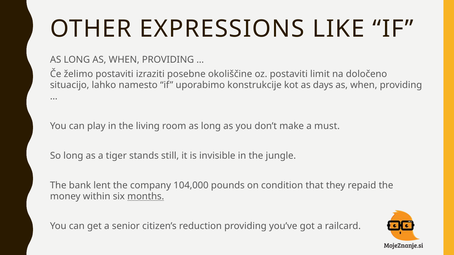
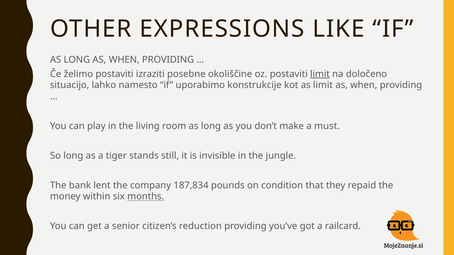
limit at (320, 74) underline: none -> present
as days: days -> limit
104,000: 104,000 -> 187,834
